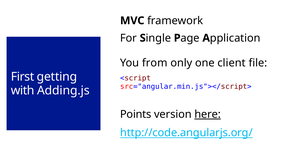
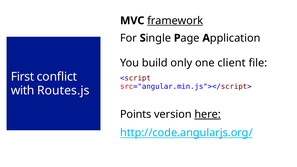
framework underline: none -> present
from: from -> build
getting: getting -> conflict
Adding.js: Adding.js -> Routes.js
